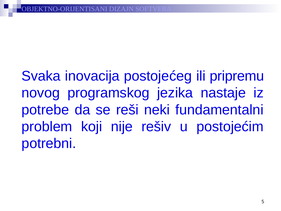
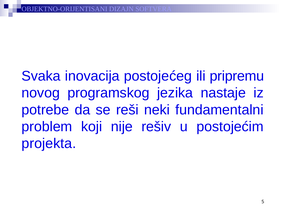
potrebni: potrebni -> projekta
